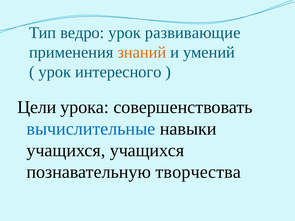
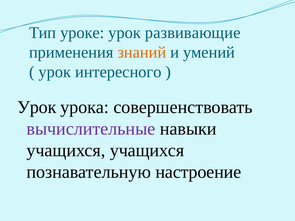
ведро: ведро -> уроке
Цели at (37, 107): Цели -> Урок
вычислительные colour: blue -> purple
творчества: творчества -> настроение
